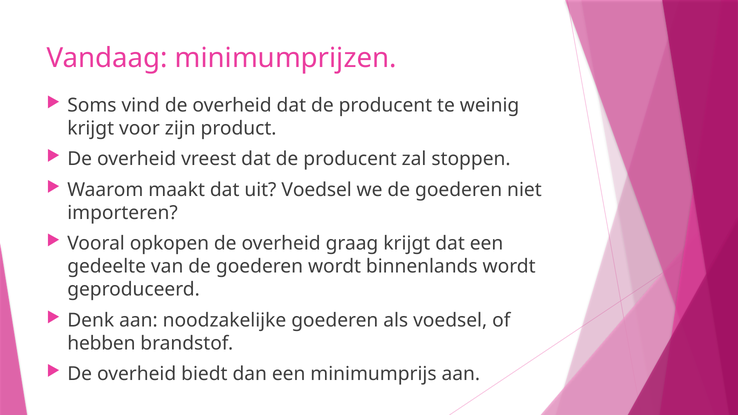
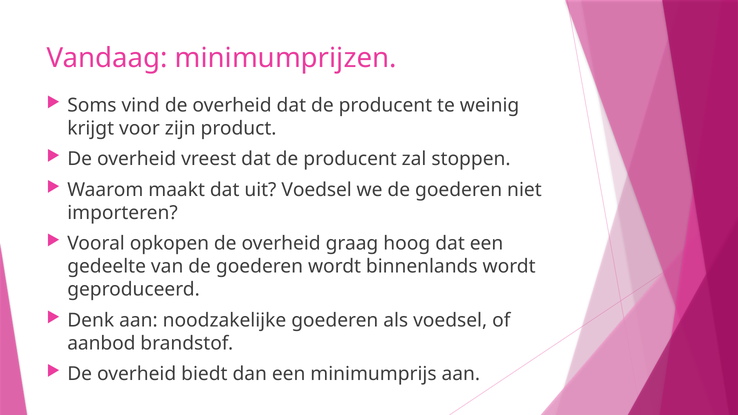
graag krijgt: krijgt -> hoog
hebben: hebben -> aanbod
